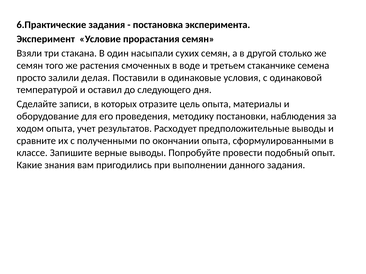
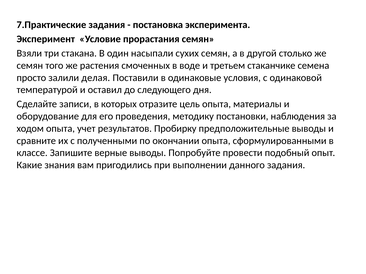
6.Практические: 6.Практические -> 7.Практические
Расходует: Расходует -> Пробирку
